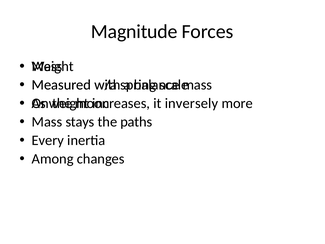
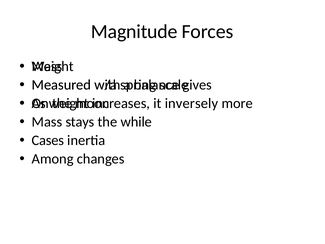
mass at (197, 85): mass -> gives
paths: paths -> while
Every: Every -> Cases
